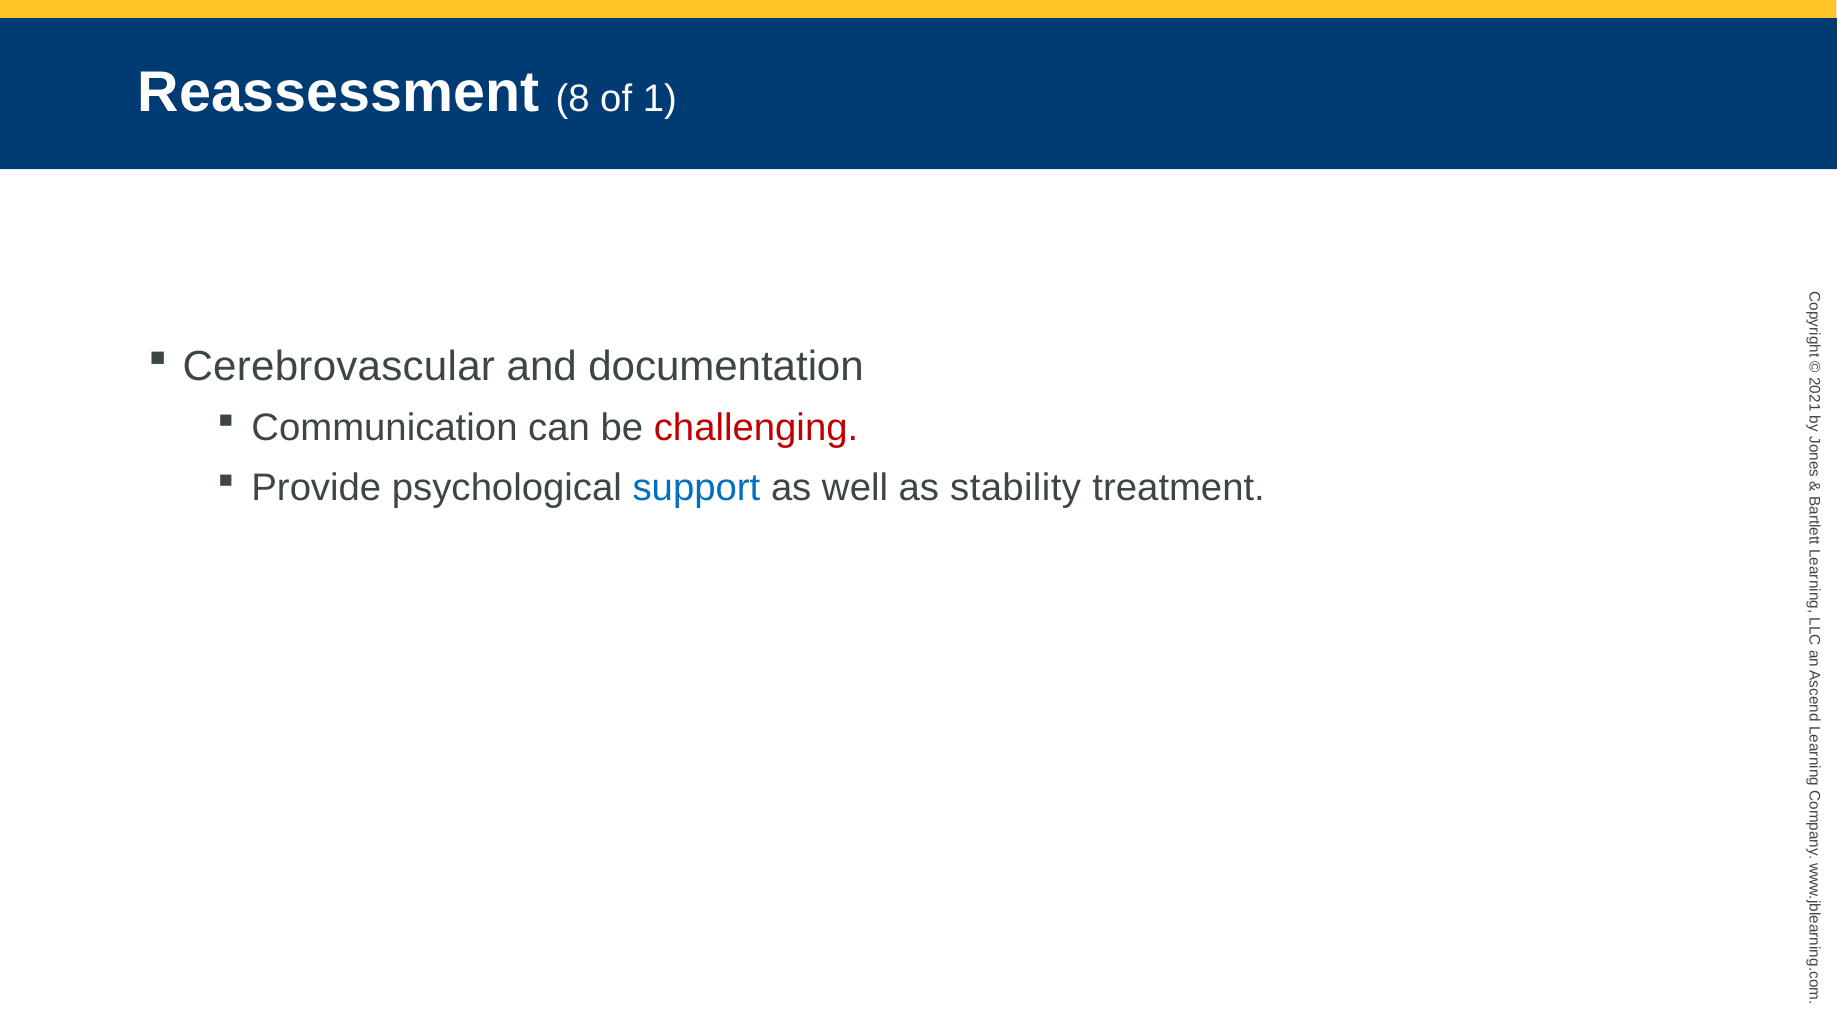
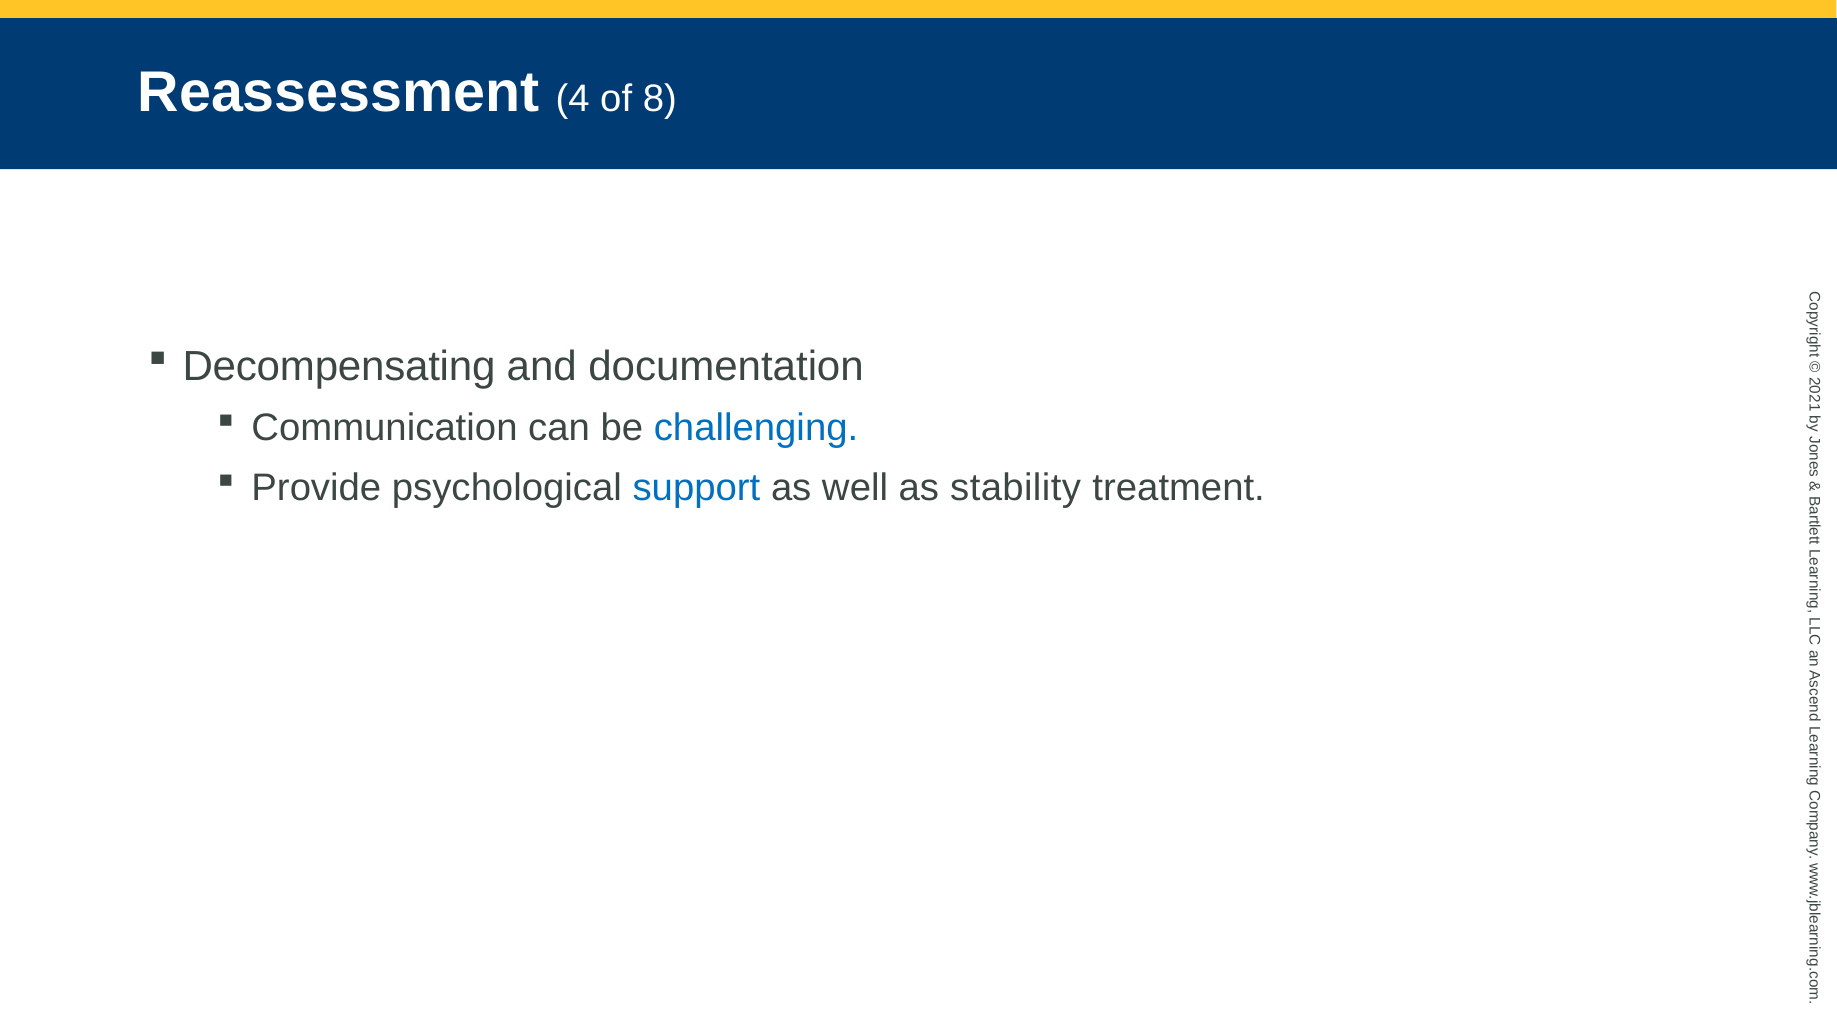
8: 8 -> 4
of 1: 1 -> 8
Cerebrovascular: Cerebrovascular -> Decompensating
challenging colour: red -> blue
